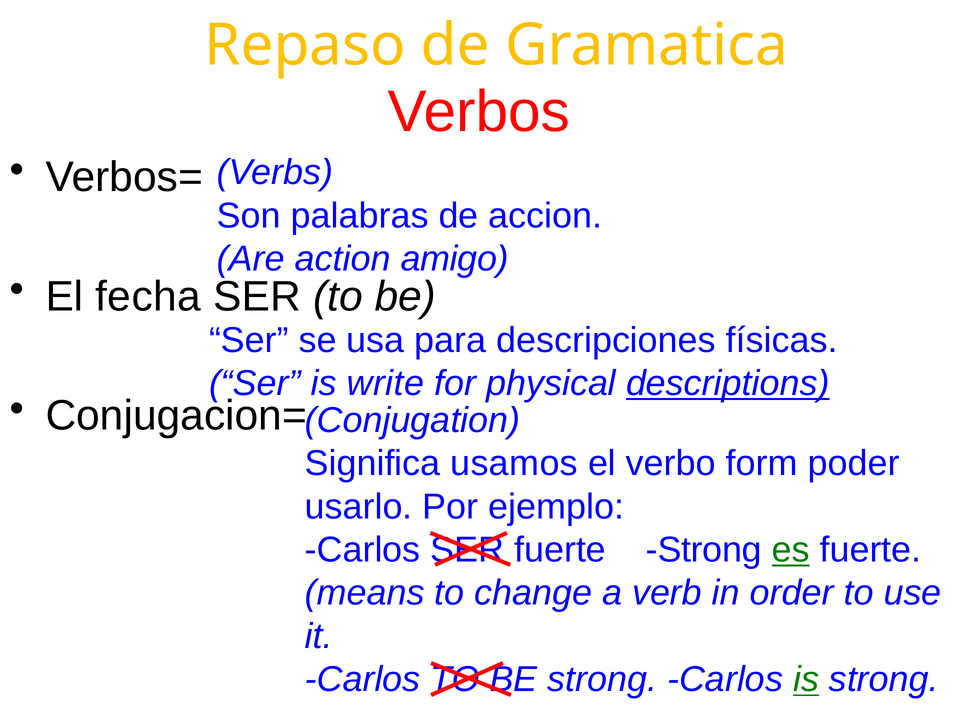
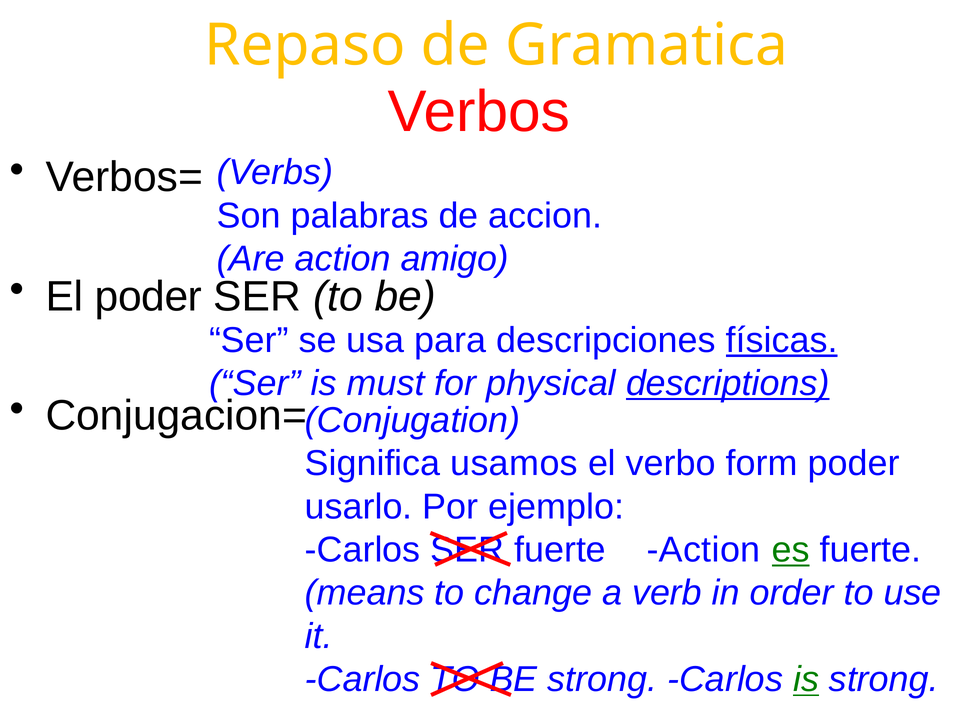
El fecha: fecha -> poder
físicas underline: none -> present
write: write -> must
fuerte Strong: Strong -> Action
